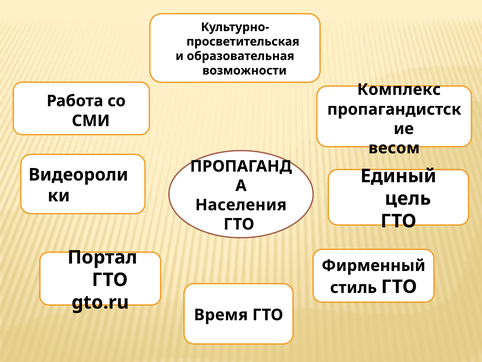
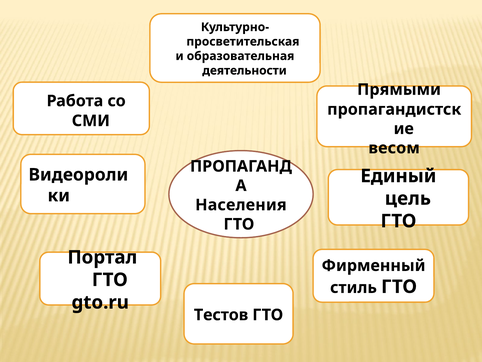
возможности: возможности -> деятельности
Комплекс: Комплекс -> Прямыми
Время: Время -> Тестов
